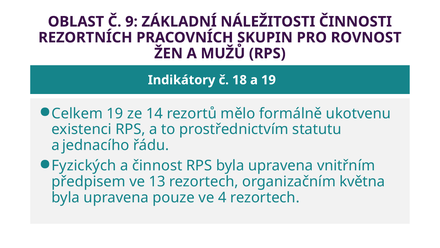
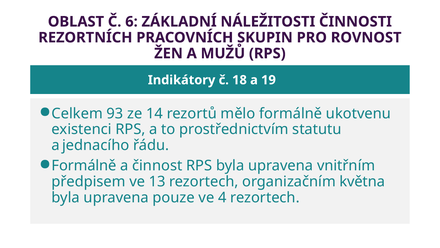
9: 9 -> 6
Celkem 19: 19 -> 93
Fyzických at (84, 165): Fyzických -> Formálně
